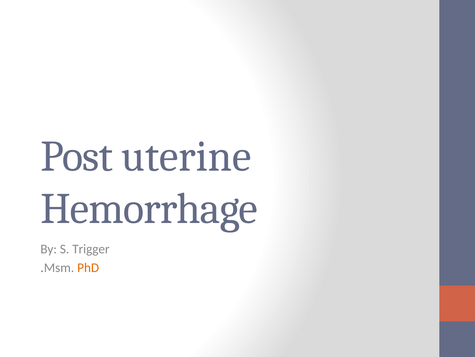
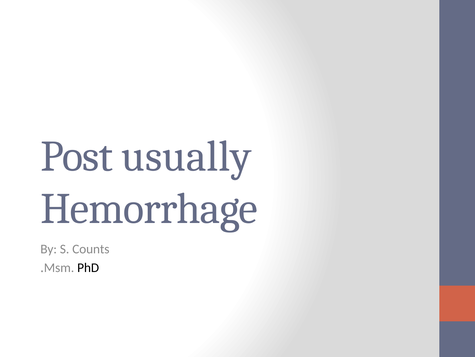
uterine: uterine -> usually
Trigger: Trigger -> Counts
PhD colour: orange -> black
